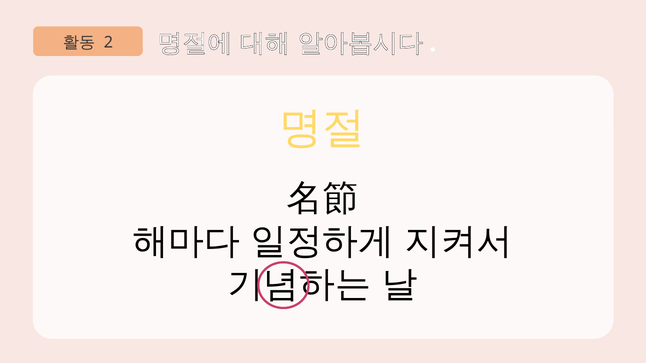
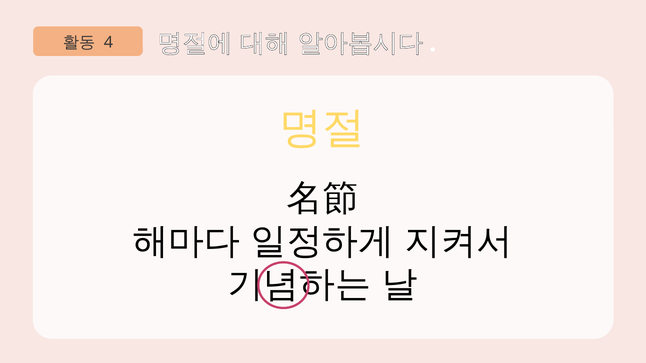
2: 2 -> 4
